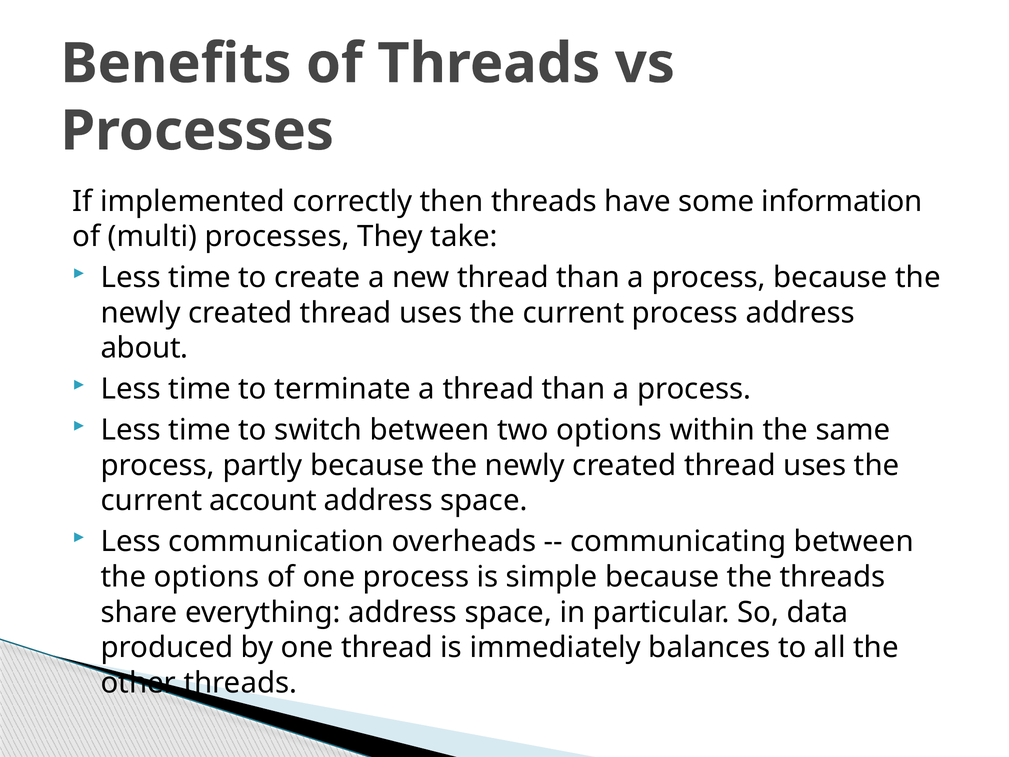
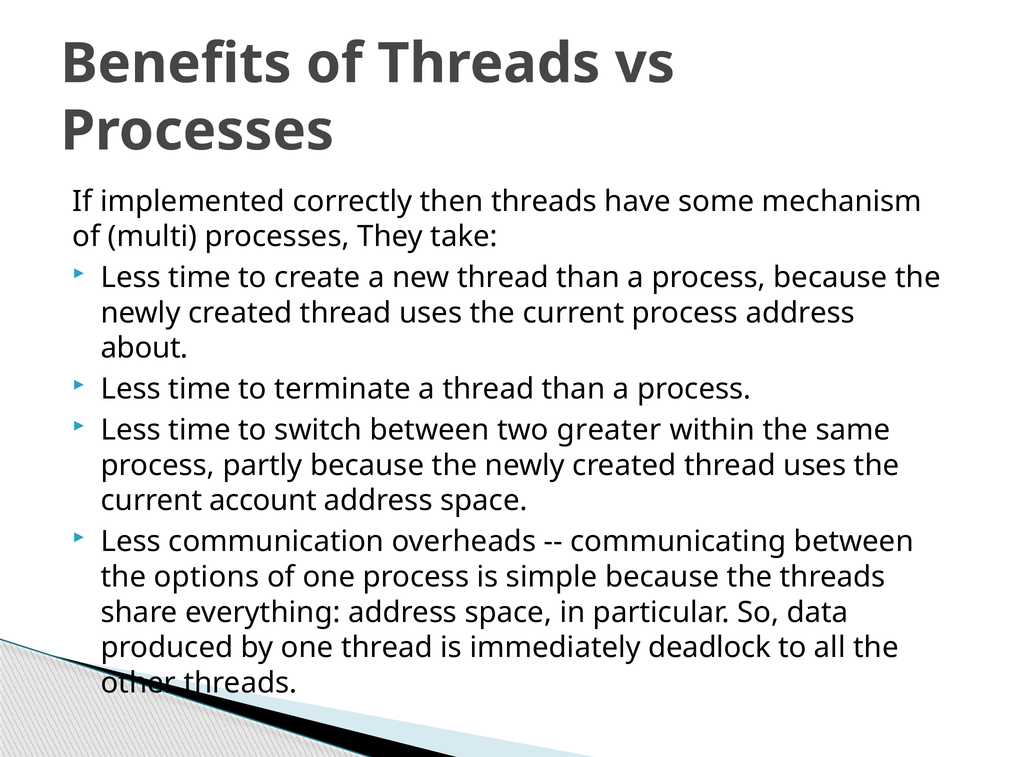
information: information -> mechanism
two options: options -> greater
balances: balances -> deadlock
